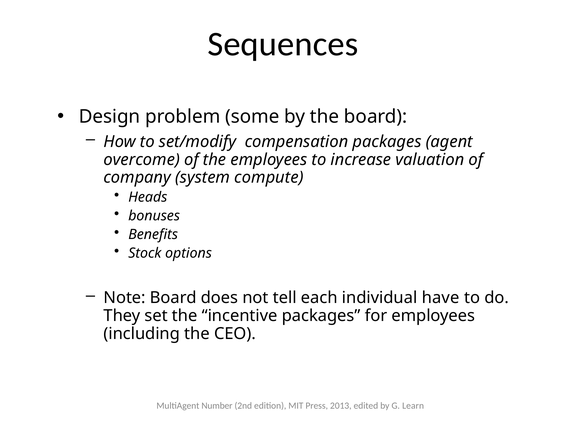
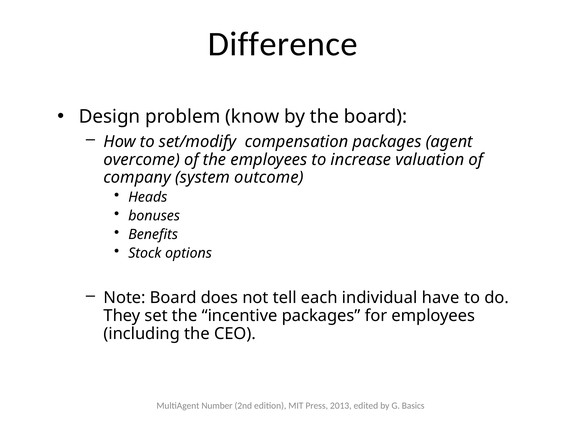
Sequences: Sequences -> Difference
some: some -> know
compute: compute -> outcome
Learn: Learn -> Basics
